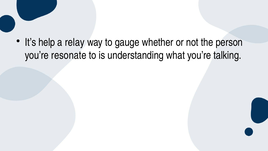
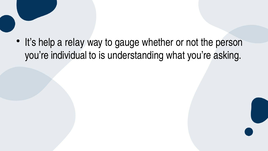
resonate: resonate -> individual
talking: talking -> asking
